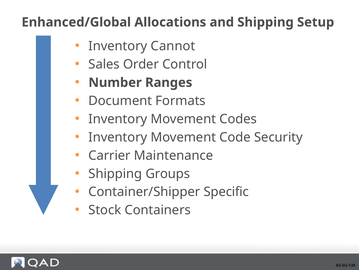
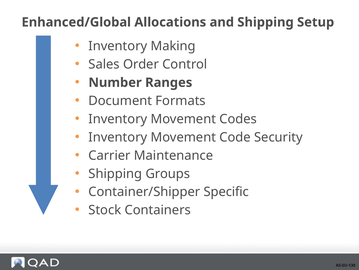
Cannot: Cannot -> Making
